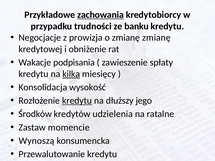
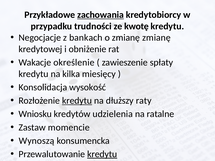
banku: banku -> kwotę
prowizja: prowizja -> bankach
podpisania: podpisania -> określenie
kilka underline: present -> none
jego: jego -> raty
Środków: Środków -> Wniosku
kredytu at (102, 154) underline: none -> present
